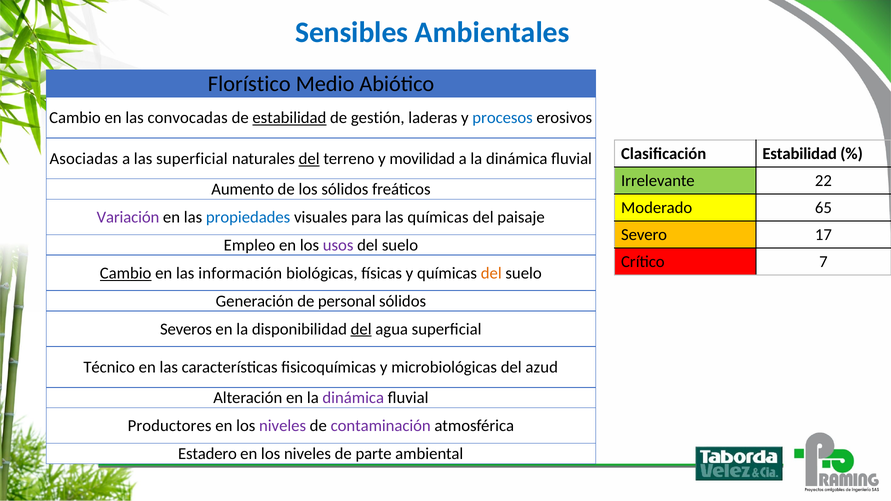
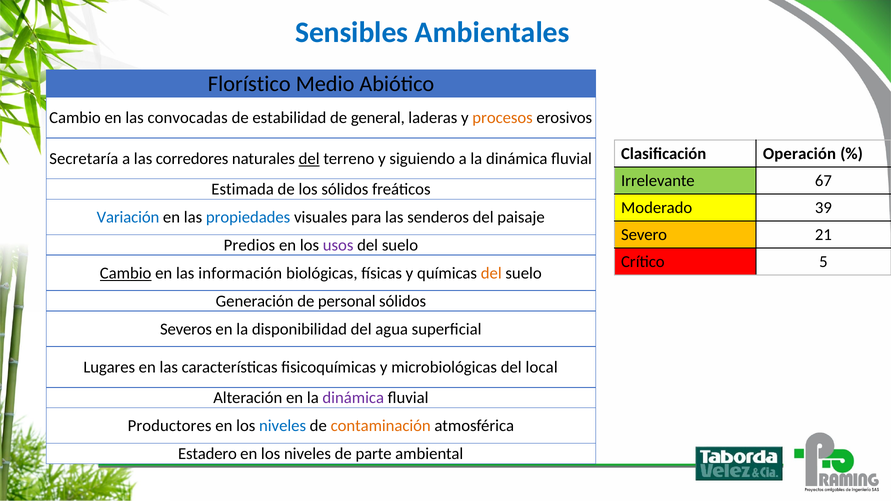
estabilidad at (289, 118) underline: present -> none
gestión: gestión -> general
procesos colour: blue -> orange
Clasificación Estabilidad: Estabilidad -> Operación
Asociadas: Asociadas -> Secretaría
las superficial: superficial -> corredores
movilidad: movilidad -> siguiendo
22: 22 -> 67
Aumento: Aumento -> Estimada
65: 65 -> 39
Variación colour: purple -> blue
las químicas: químicas -> senderos
17: 17 -> 21
Empleo: Empleo -> Predios
7: 7 -> 5
del at (361, 329) underline: present -> none
Técnico: Técnico -> Lugares
azud: azud -> local
niveles at (283, 426) colour: purple -> blue
contaminación colour: purple -> orange
